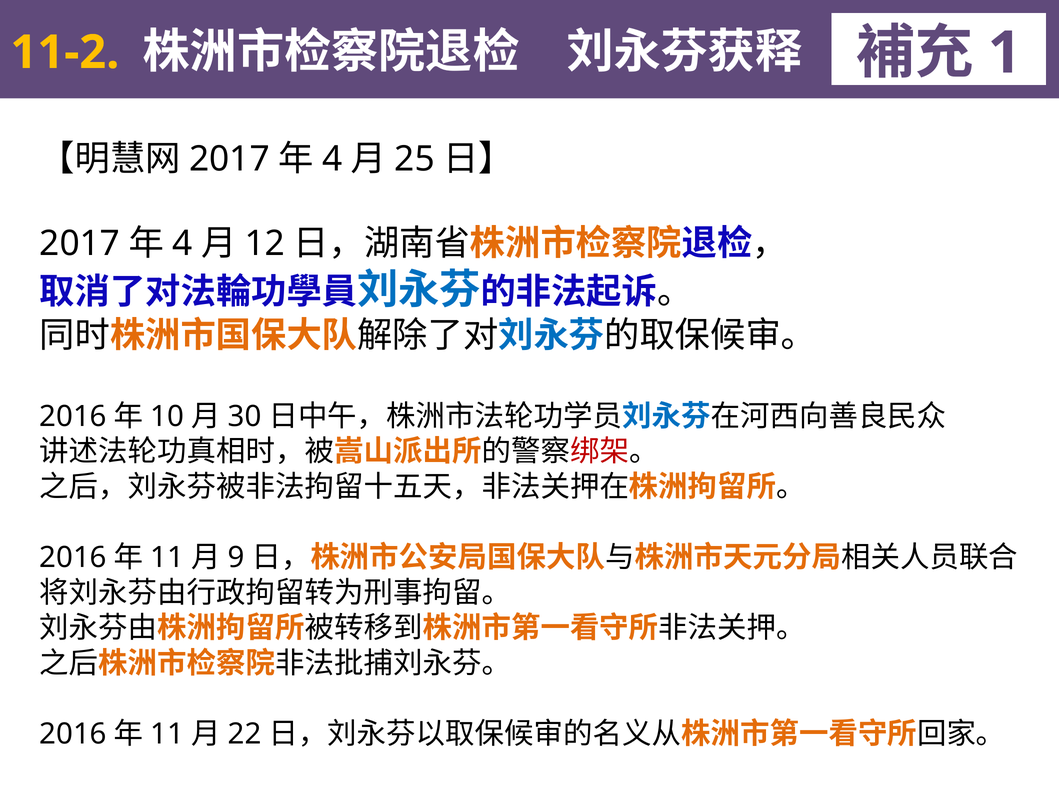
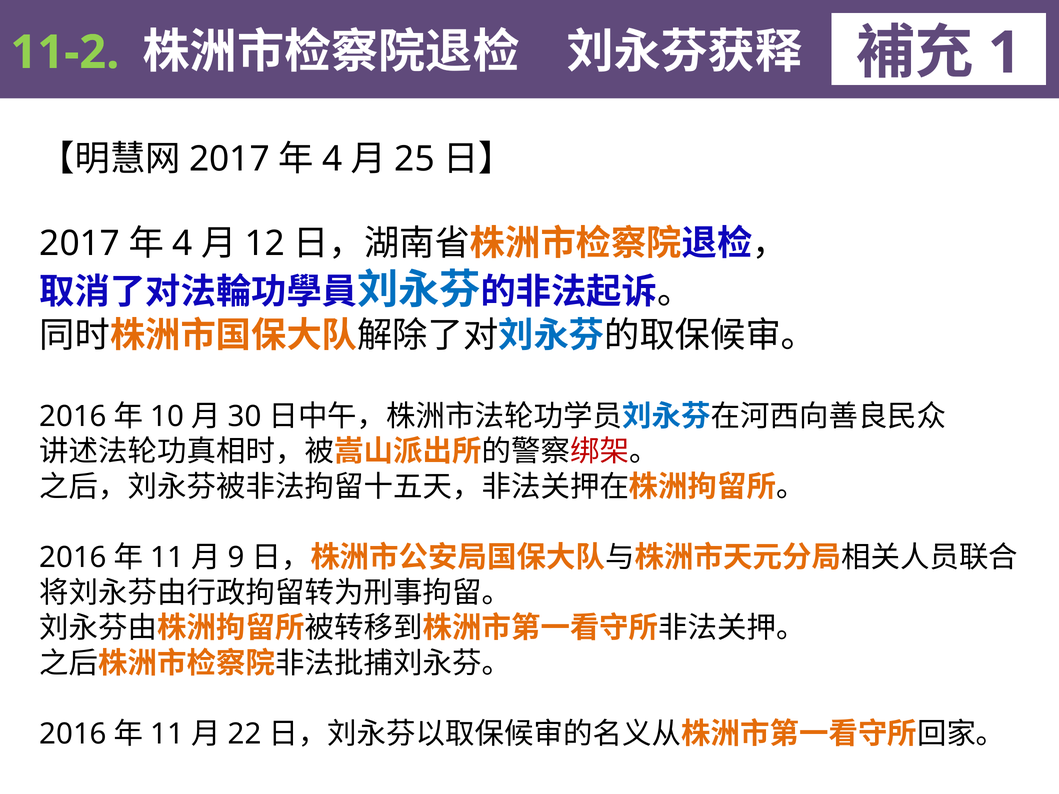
11-2 colour: yellow -> light green
